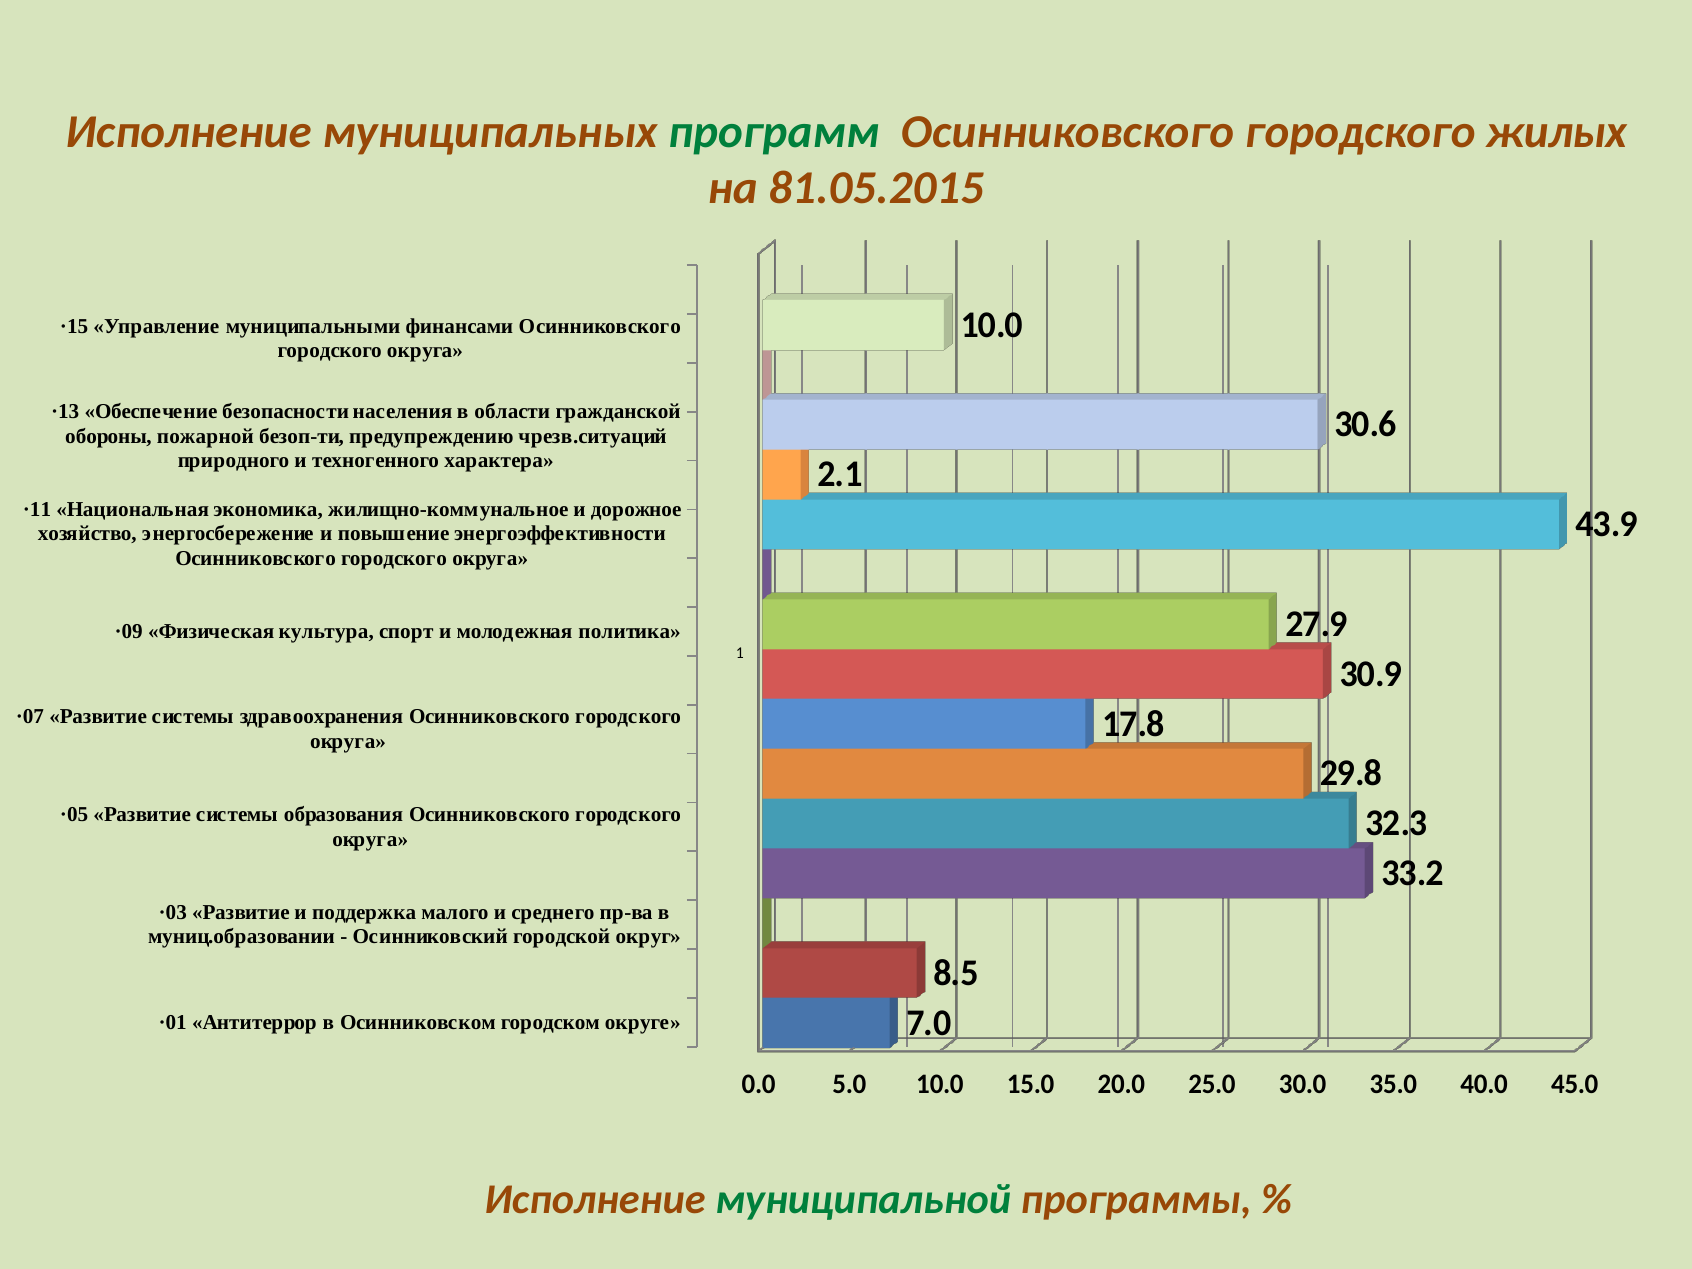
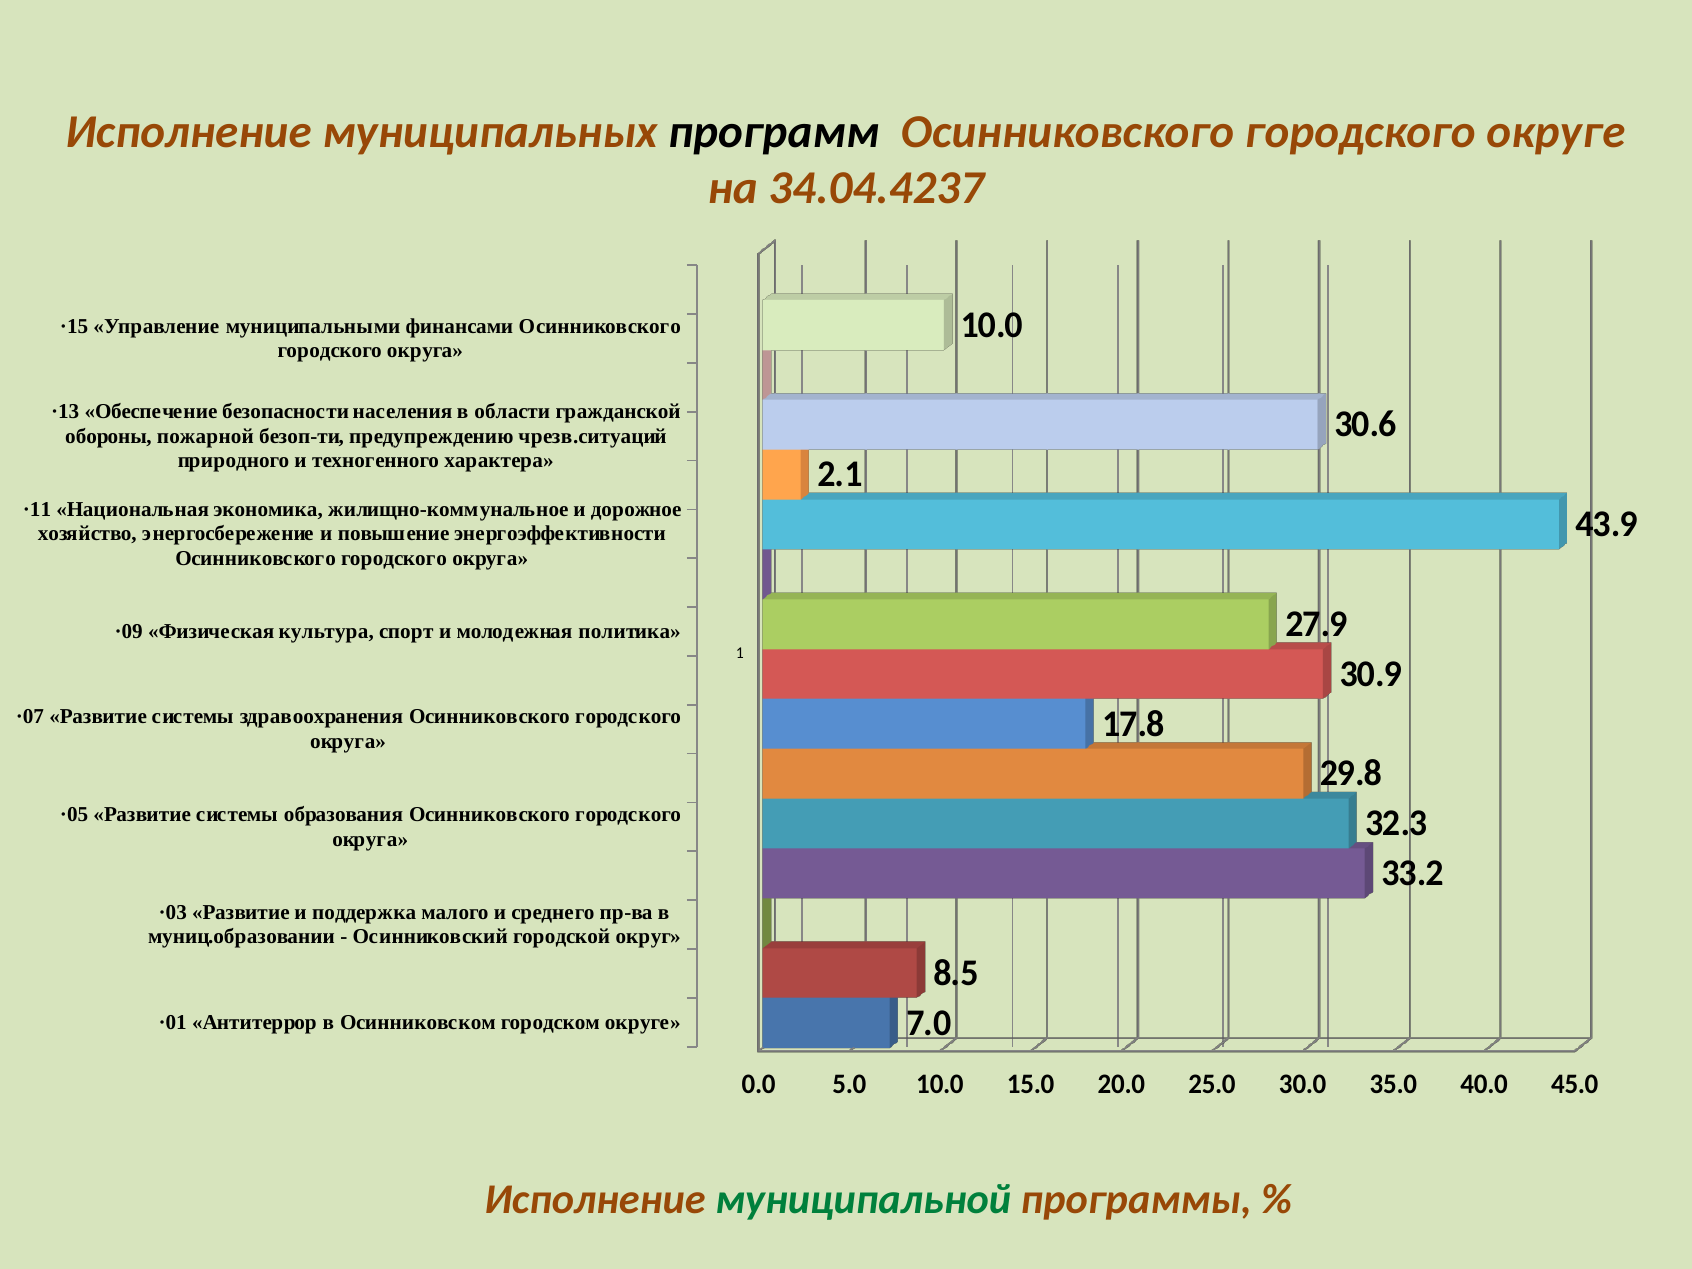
программ colour: green -> black
городского жилых: жилых -> округе
81.05.2015: 81.05.2015 -> 34.04.4237
